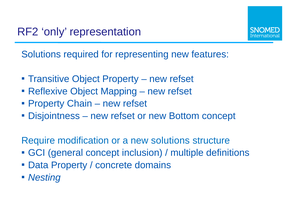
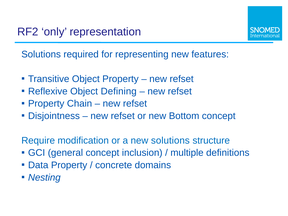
Mapping: Mapping -> Defining
